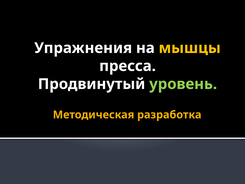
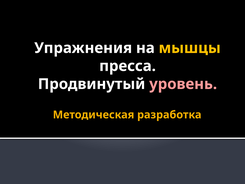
уровень colour: light green -> pink
